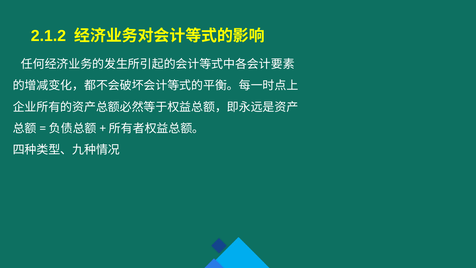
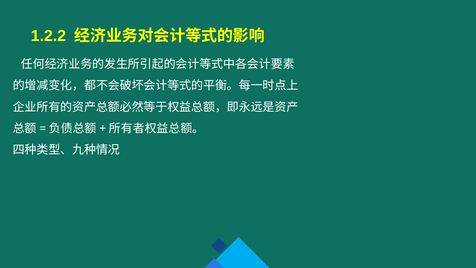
2.1.2: 2.1.2 -> 1.2.2
